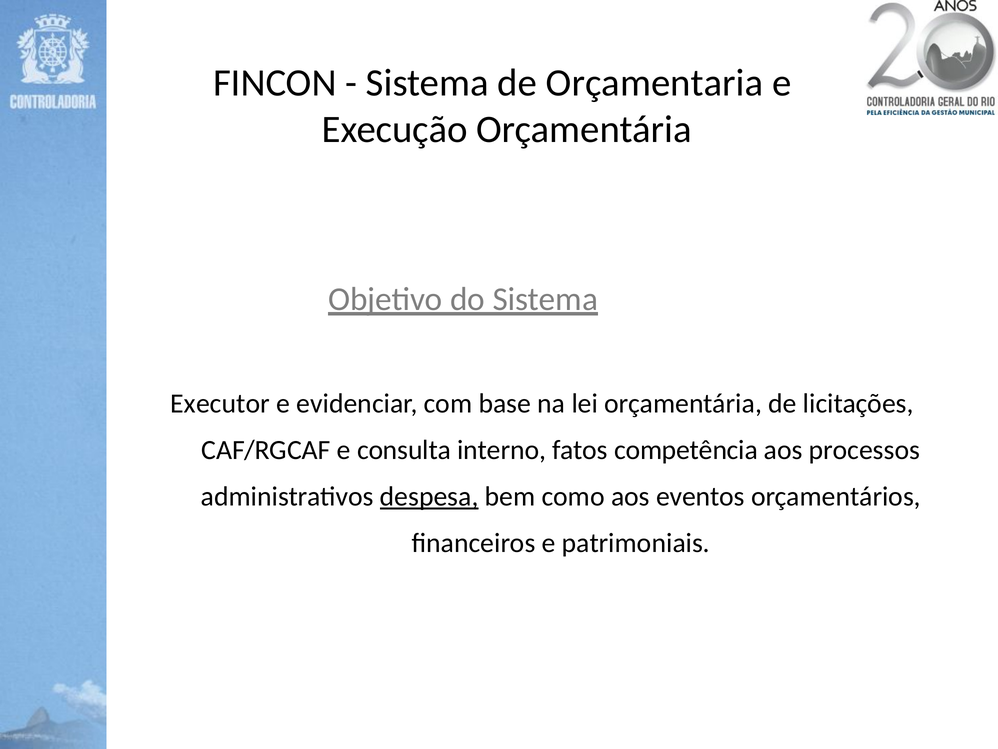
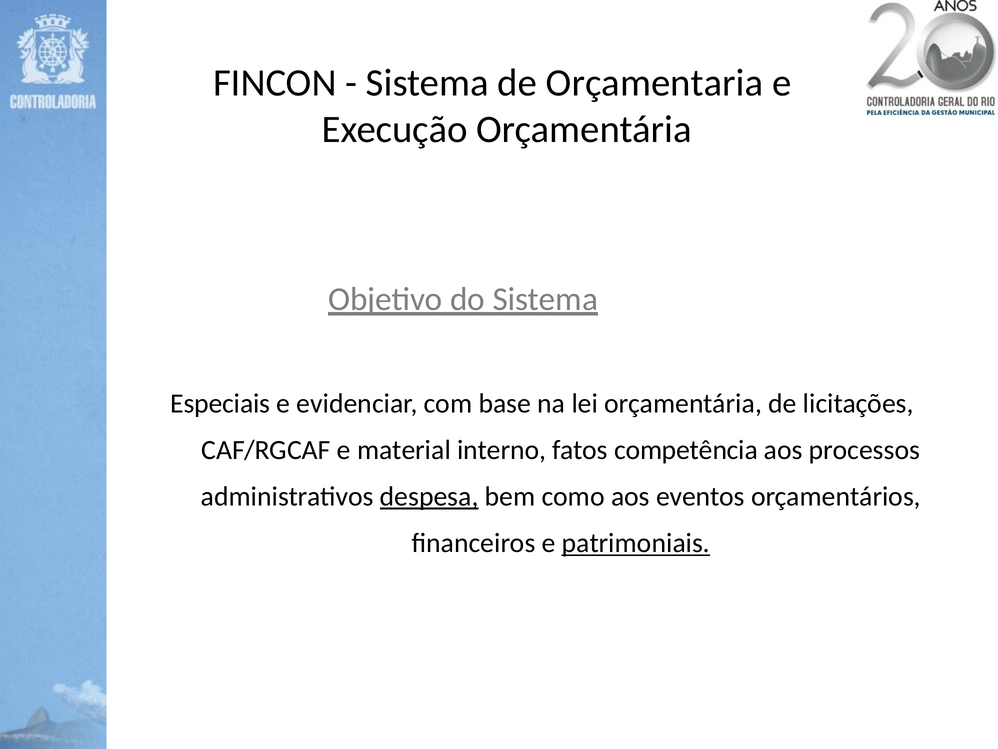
Executor: Executor -> Especiais
consulta: consulta -> material
patrimoniais underline: none -> present
